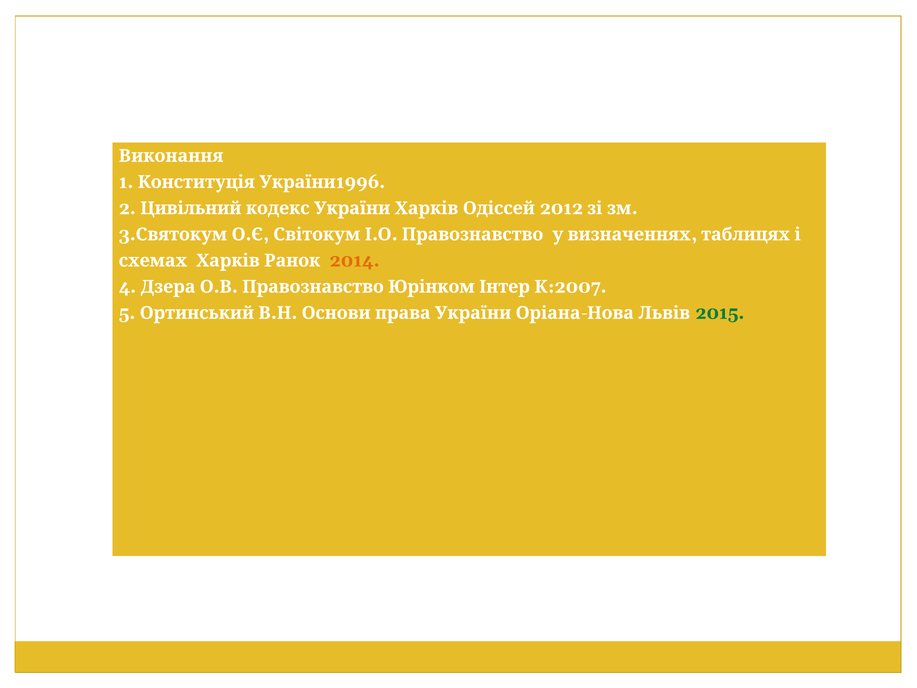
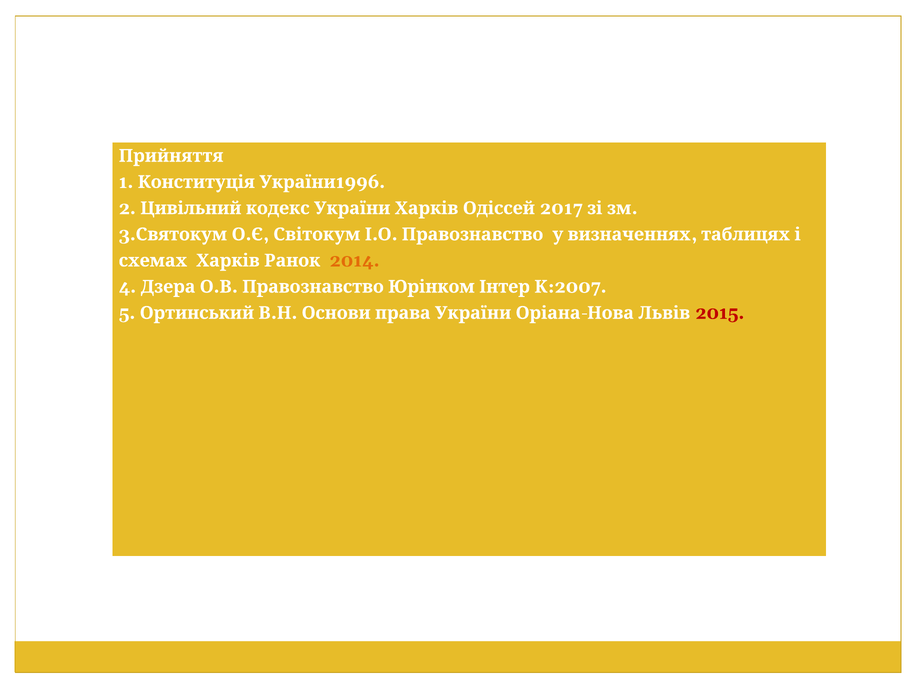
Виконання: Виконання -> Прийняття
2012: 2012 -> 2017
2015 colour: green -> red
